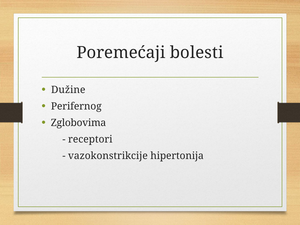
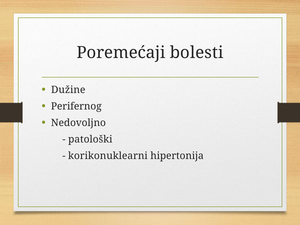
Zglobovima: Zglobovima -> Nedovoljno
receptori: receptori -> patološki
vazokonstrikcije: vazokonstrikcije -> korikonuklearni
